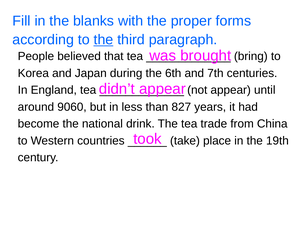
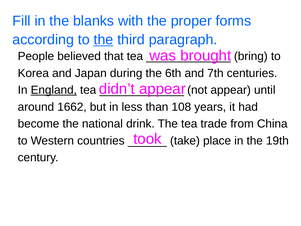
England underline: none -> present
9060: 9060 -> 1662
827: 827 -> 108
